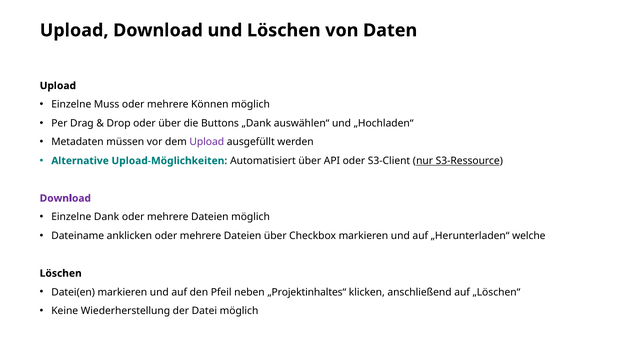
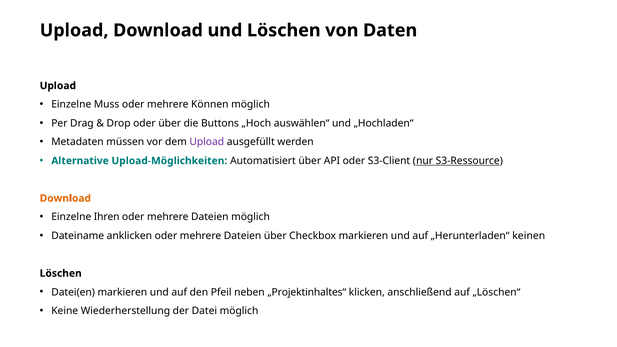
„Dank: „Dank -> „Hoch
Download at (65, 198) colour: purple -> orange
Dank: Dank -> Ihren
welche: welche -> keinen
